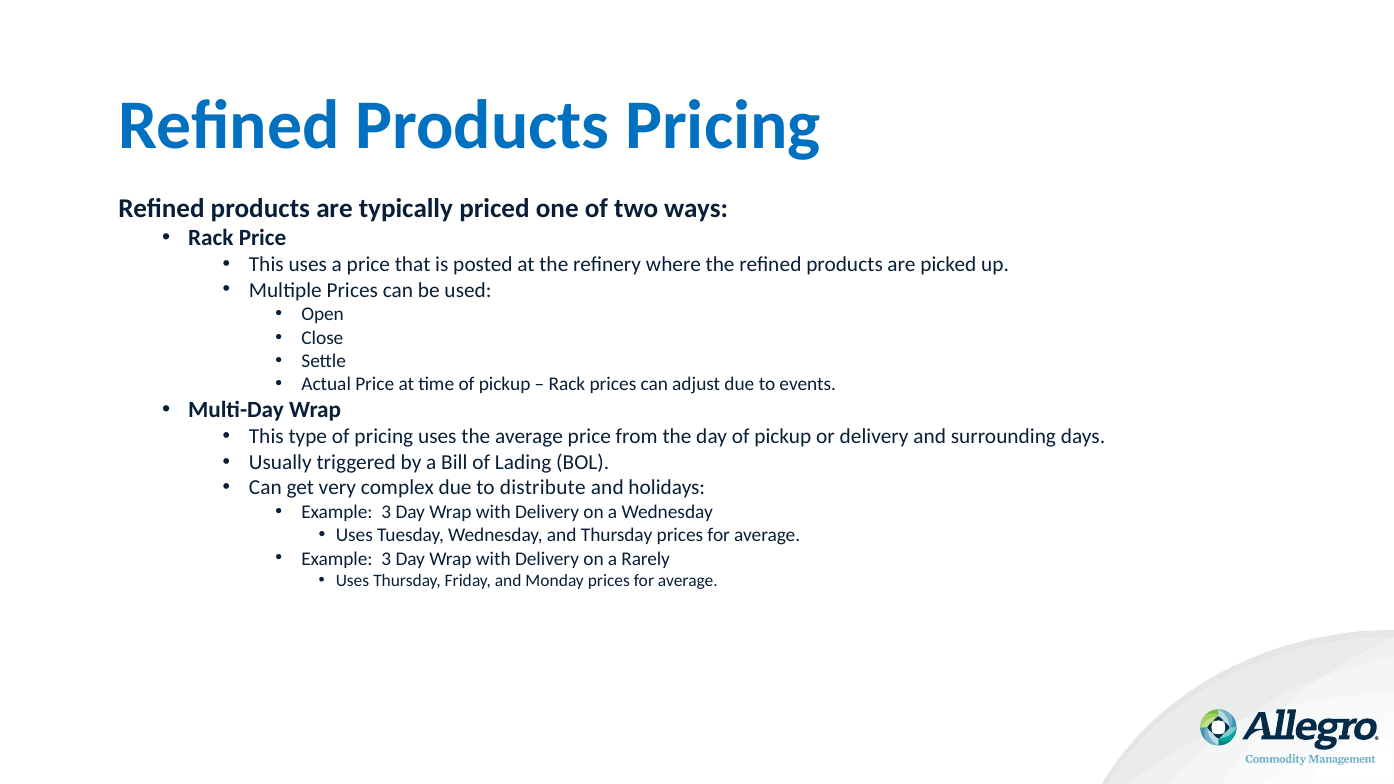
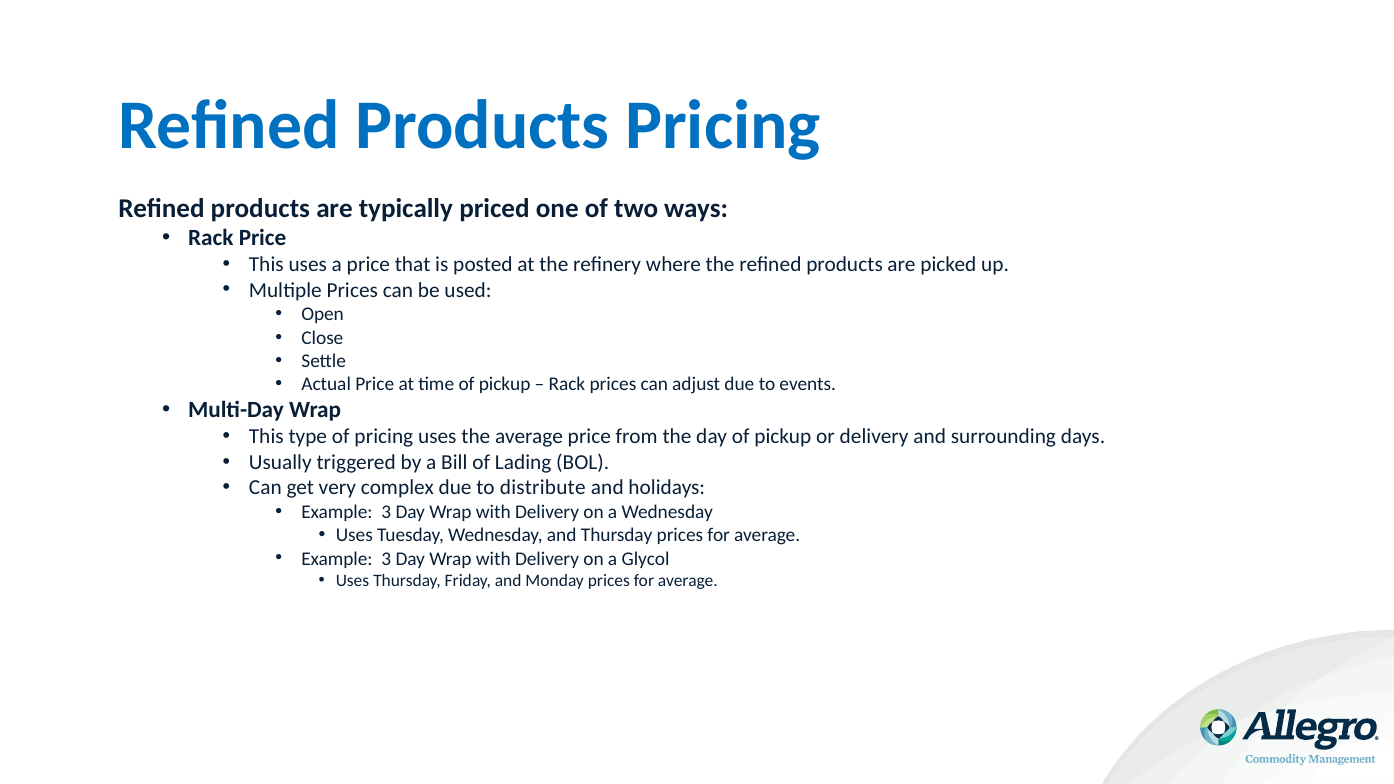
Rarely: Rarely -> Glycol
